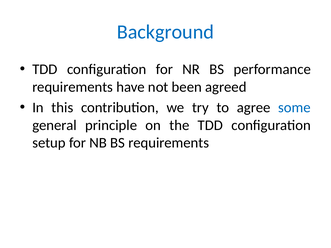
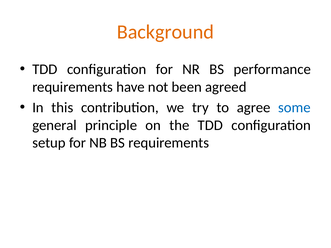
Background colour: blue -> orange
